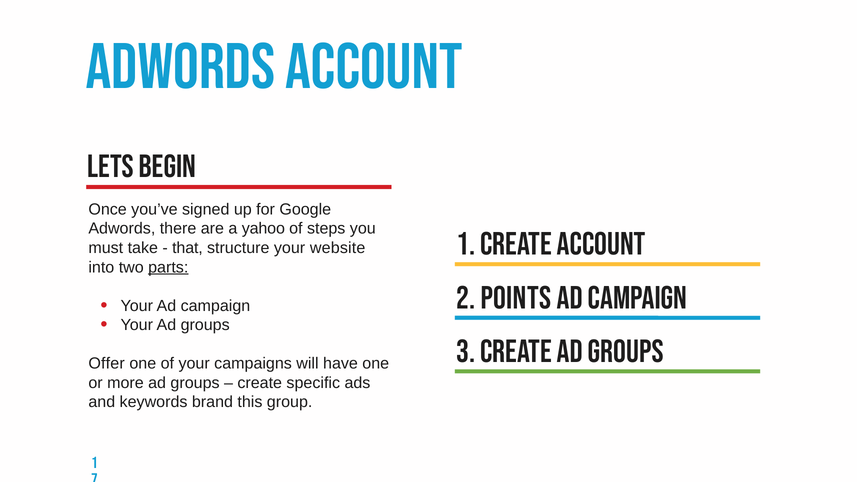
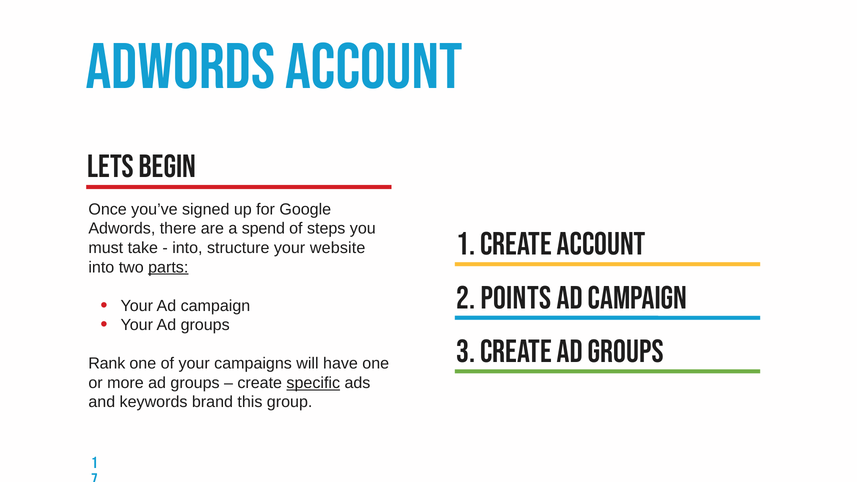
yahoo: yahoo -> spend
that at (187, 248): that -> into
Offer: Offer -> Rank
specific underline: none -> present
